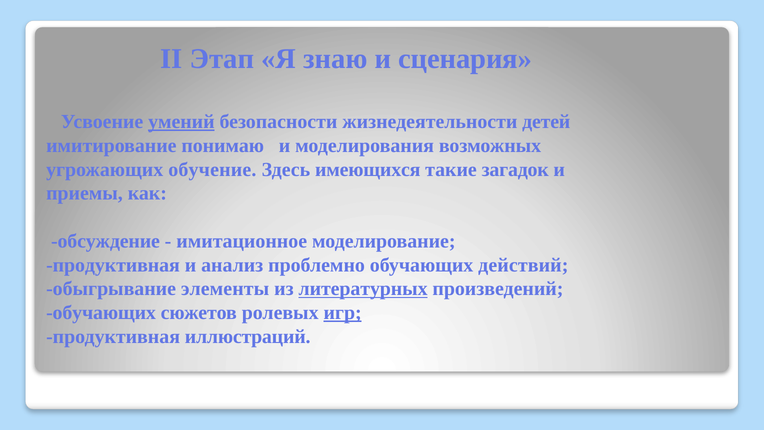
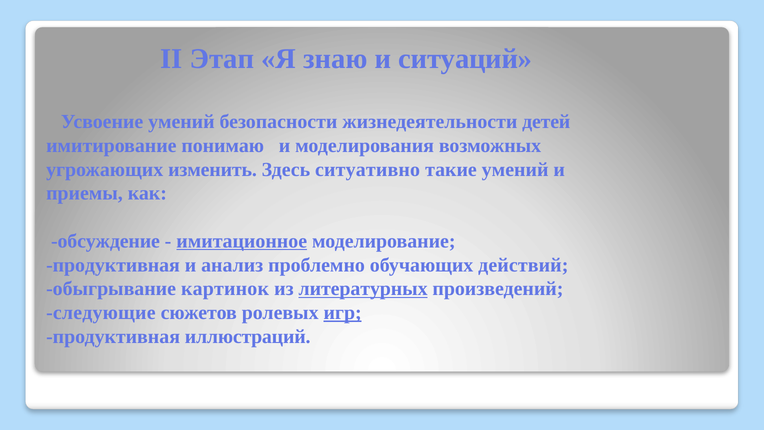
сценария: сценария -> ситуаций
умений at (181, 122) underline: present -> none
обучение: обучение -> изменить
имеющихся: имеющихся -> ситуативно
такие загадок: загадок -> умений
имитационное underline: none -> present
элементы: элементы -> картинок
обучающих at (101, 313): обучающих -> следующие
